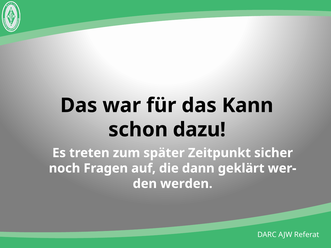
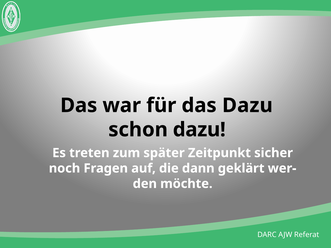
das Kann: Kann -> Dazu
werden: werden -> möchte
